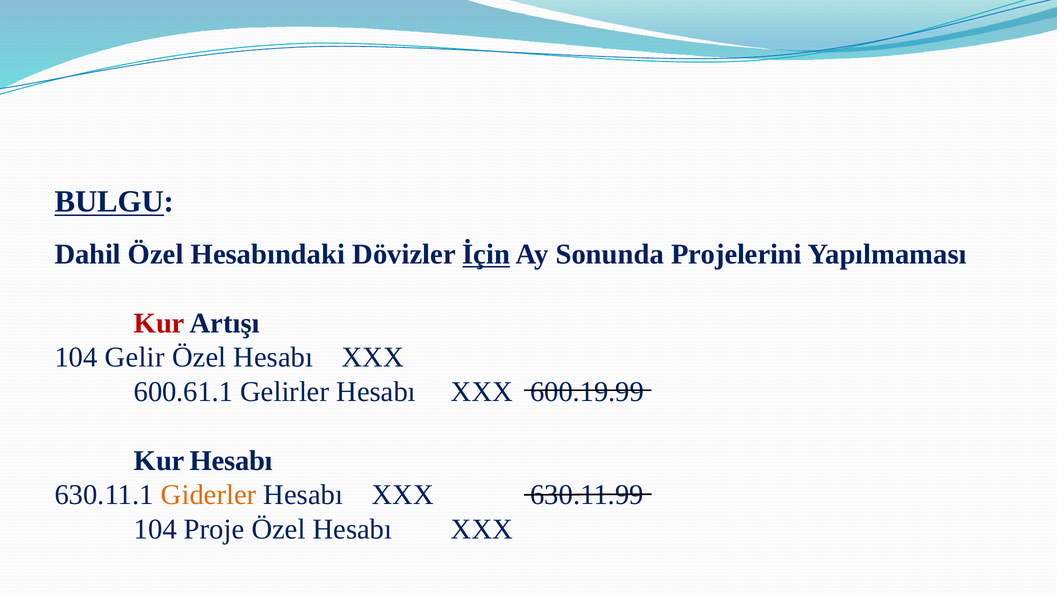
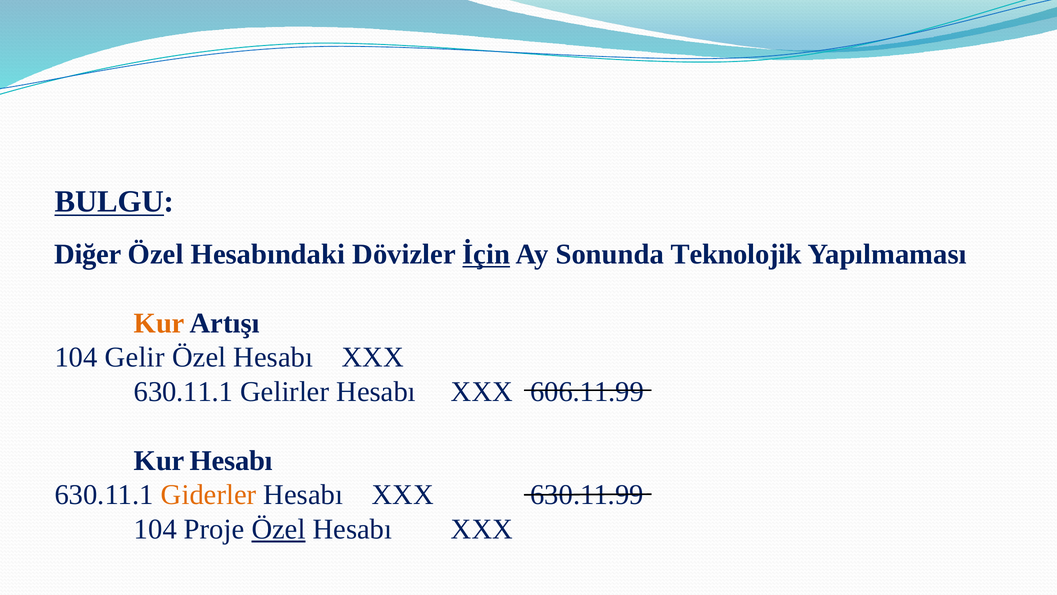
Dahil: Dahil -> Diğer
Projelerini: Projelerini -> Teknolojik
Kur at (159, 323) colour: red -> orange
600.61.1 at (183, 392): 600.61.1 -> 630.11.1
600.19.99: 600.19.99 -> 606.11.99
Özel at (279, 529) underline: none -> present
